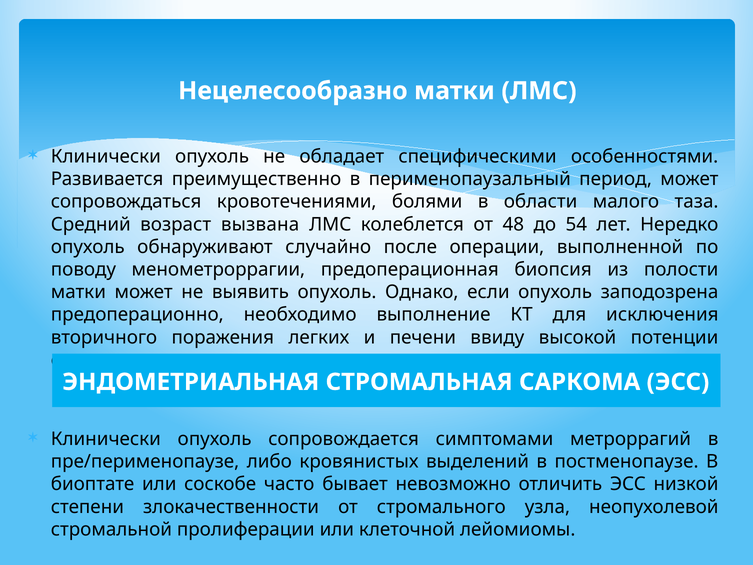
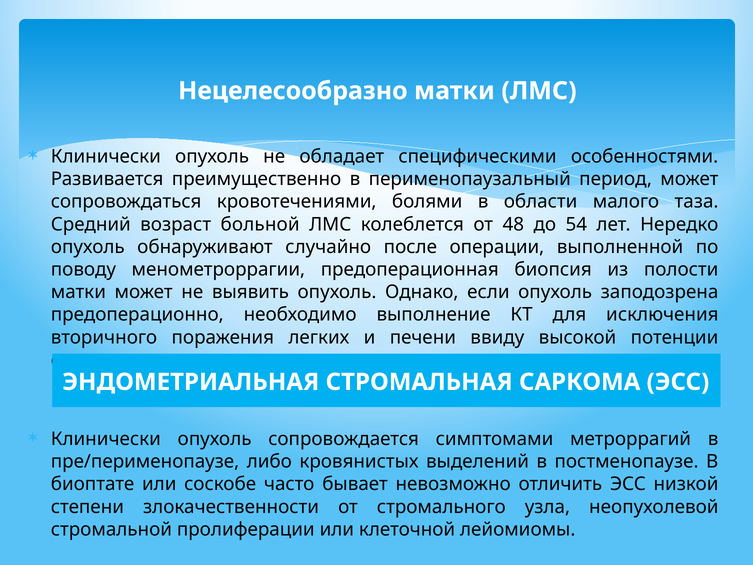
вызвана: вызвана -> больной
